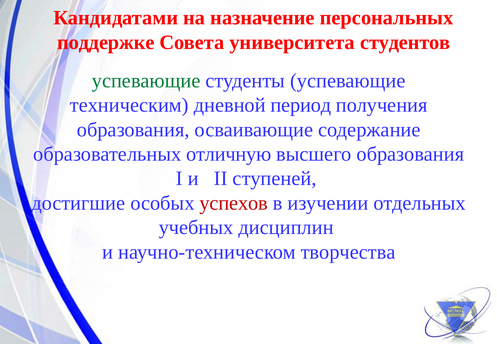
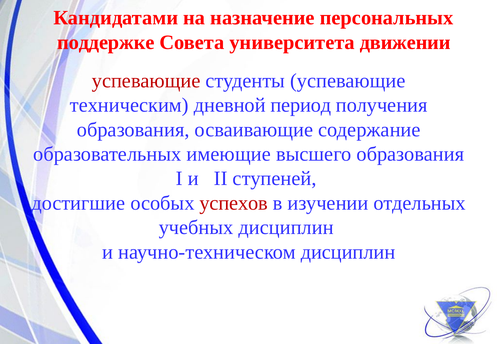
студентов: студентов -> движении
успевающие at (146, 81) colour: green -> red
отличную: отличную -> имеющие
научно-техническом творчества: творчества -> дисциплин
